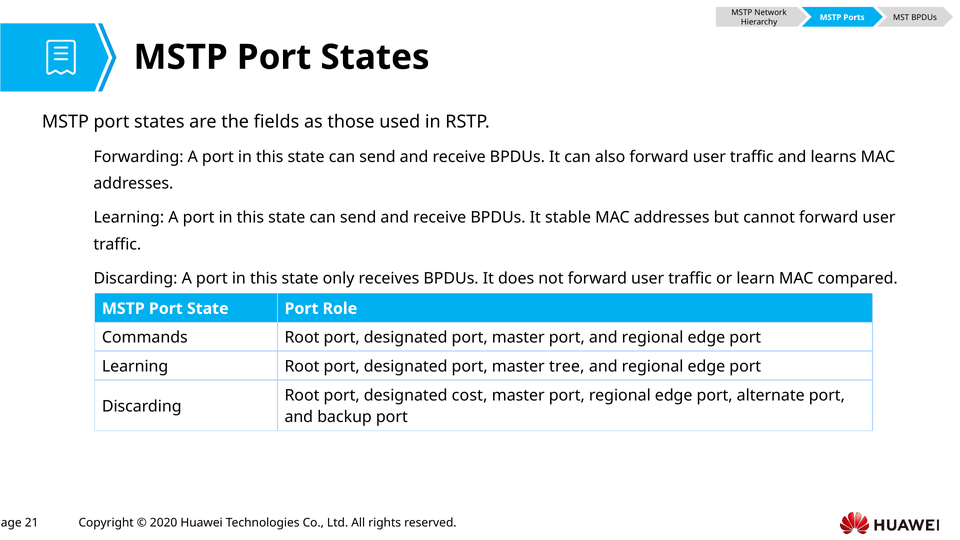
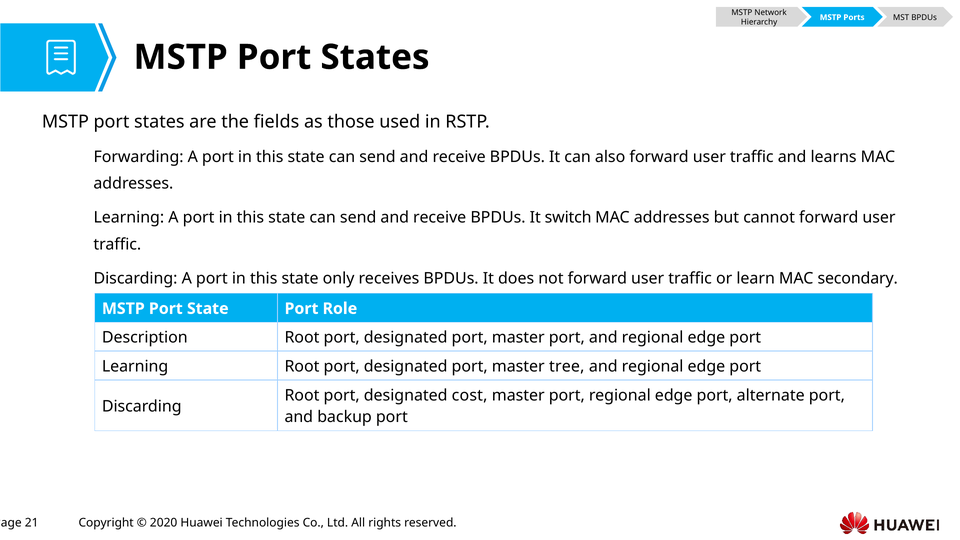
stable: stable -> switch
compared: compared -> secondary
Commands: Commands -> Description
